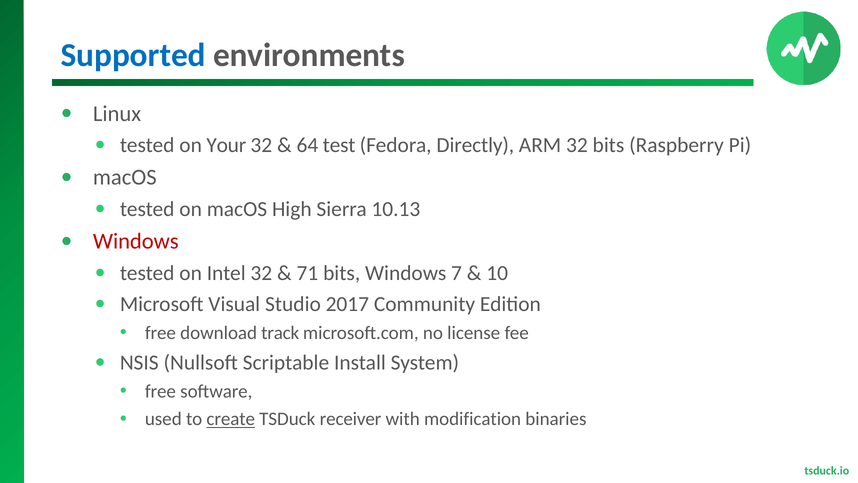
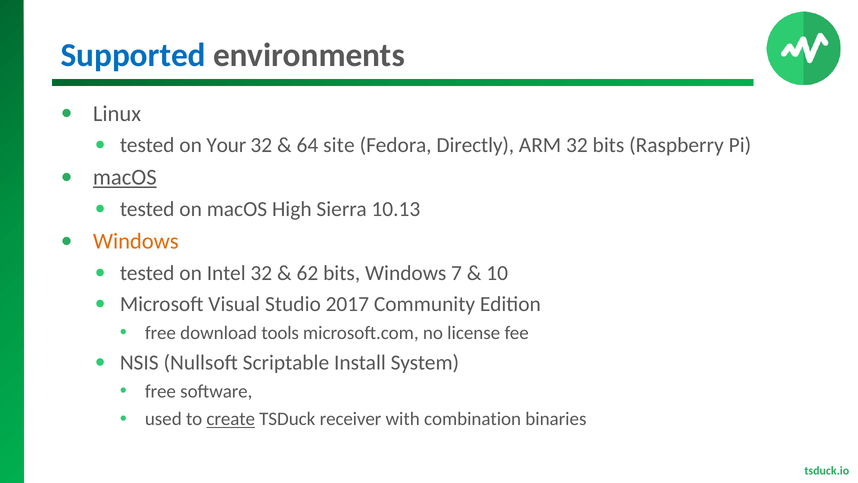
test: test -> site
macOS at (125, 177) underline: none -> present
Windows at (136, 241) colour: red -> orange
71: 71 -> 62
track: track -> tools
modification: modification -> combination
